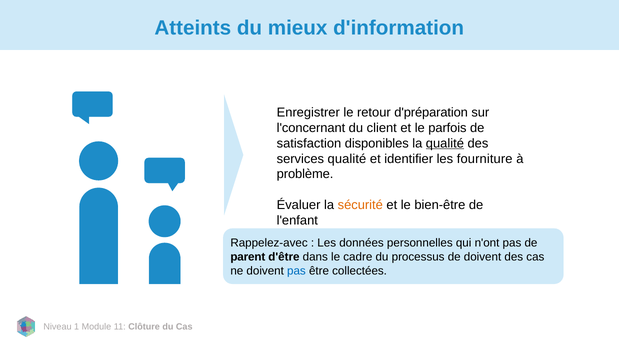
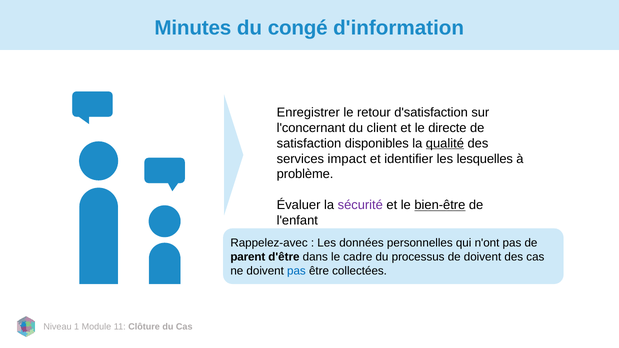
Atteints: Atteints -> Minutes
mieux: mieux -> congé
d'préparation: d'préparation -> d'satisfaction
parfois: parfois -> directe
services qualité: qualité -> impact
fourniture: fourniture -> lesquelles
sécurité colour: orange -> purple
bien-être underline: none -> present
